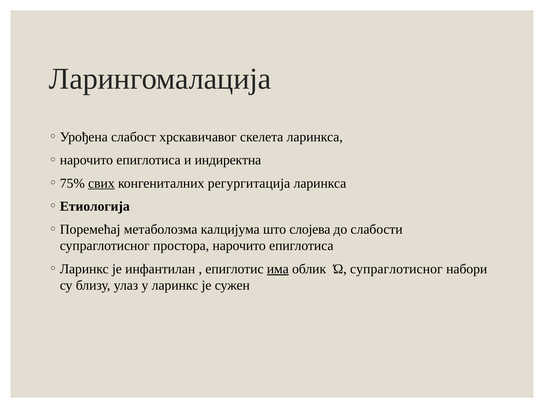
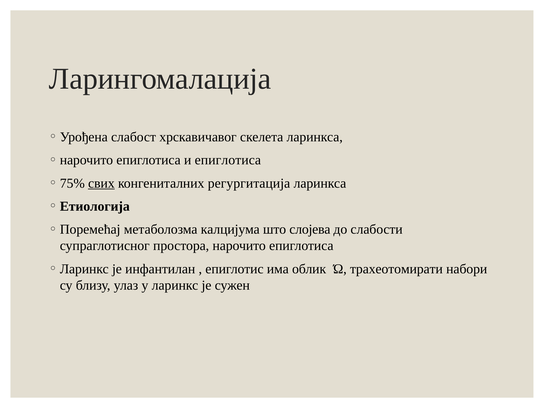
и индиректна: индиректна -> епиглотиса
има underline: present -> none
Ώ супраглотисног: супраглотисног -> трахеотомирати
